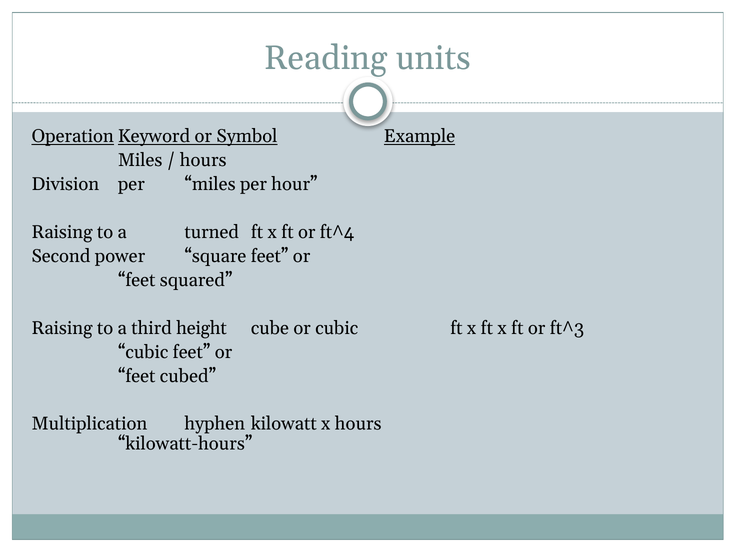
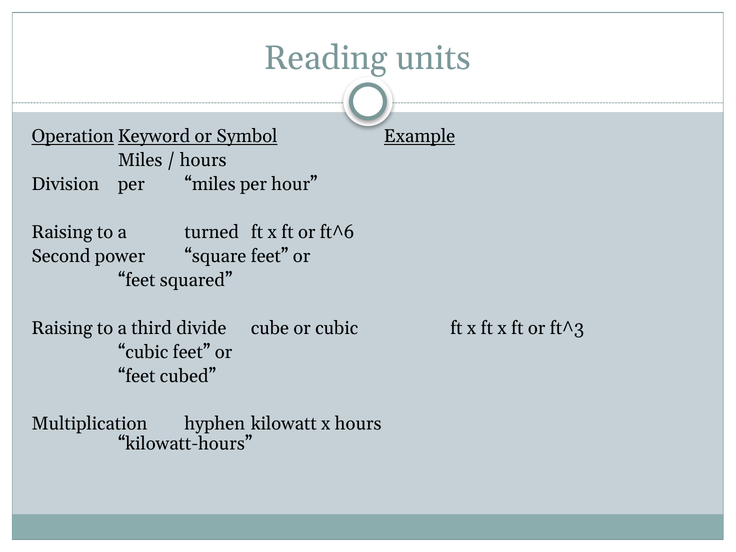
ft^4: ft^4 -> ft^6
height: height -> divide
